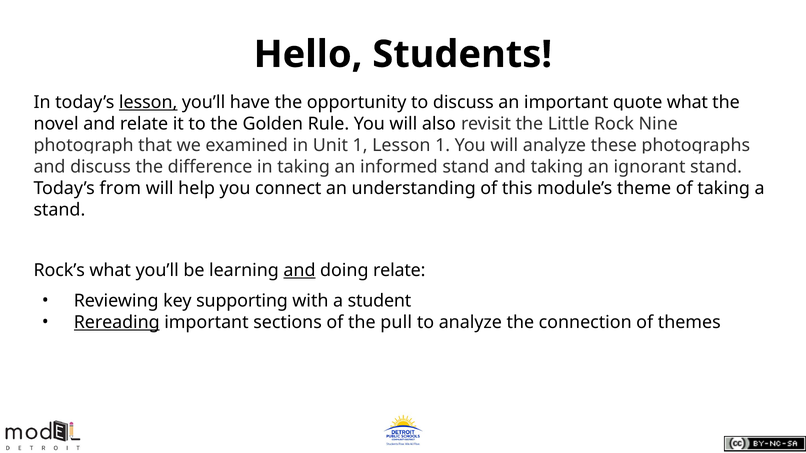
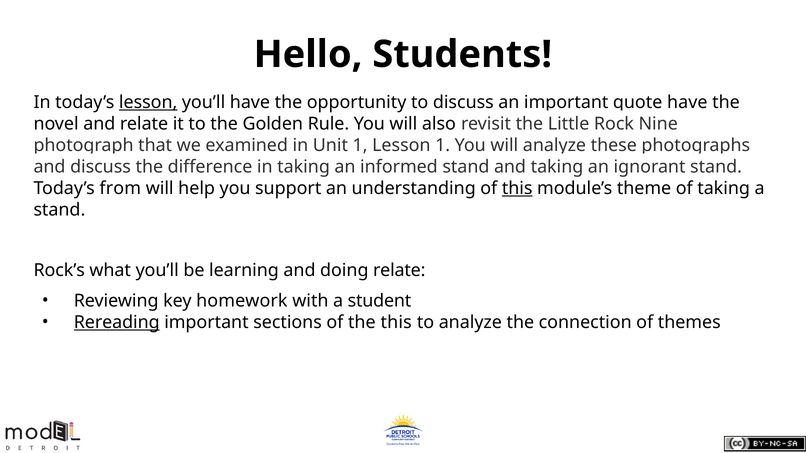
what at (687, 102): what -> have
connect: connect -> support
this at (517, 188) underline: none -> present
and at (299, 271) underline: present -> none
supporting: supporting -> homework
the pull: pull -> this
